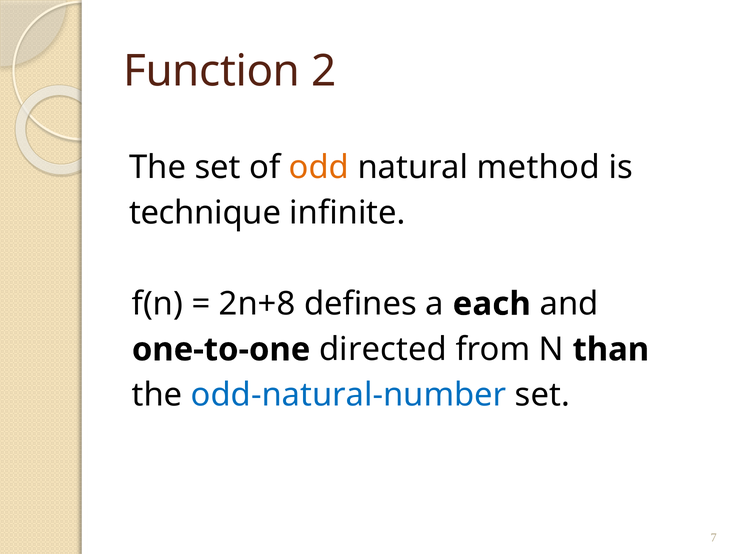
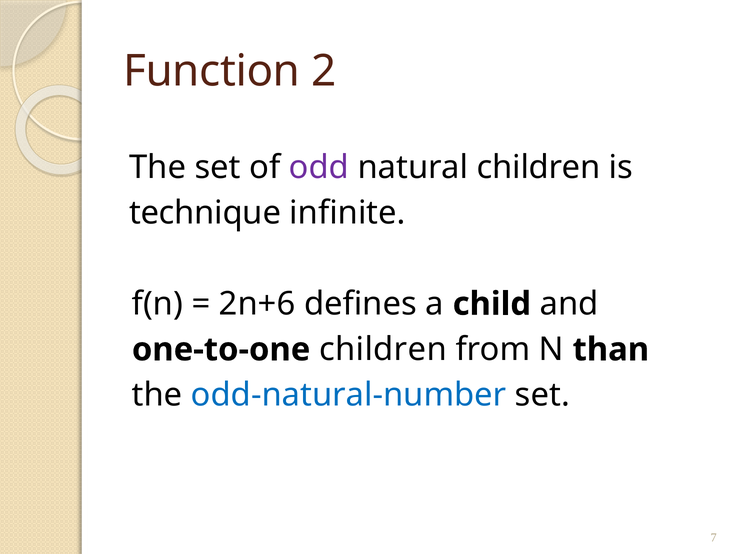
odd colour: orange -> purple
natural method: method -> children
2n+8: 2n+8 -> 2n+6
each: each -> child
one-to-one directed: directed -> children
